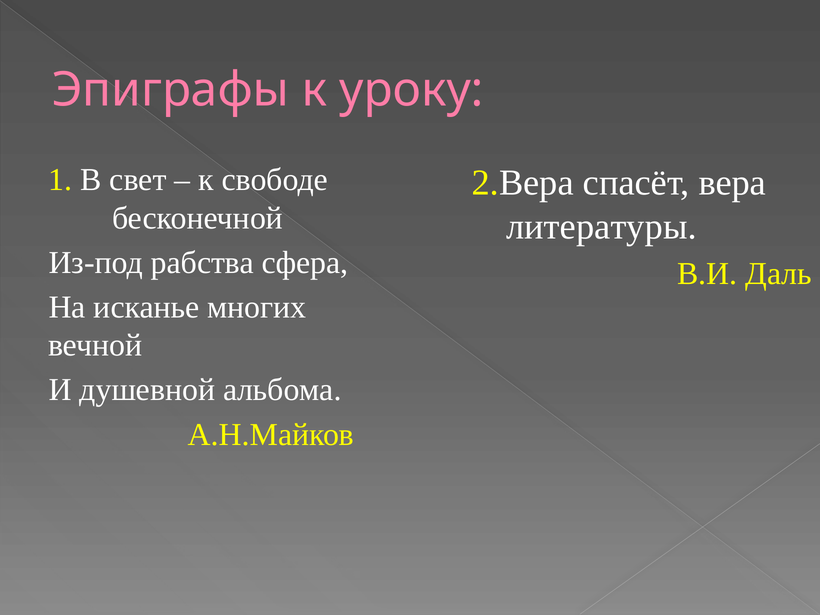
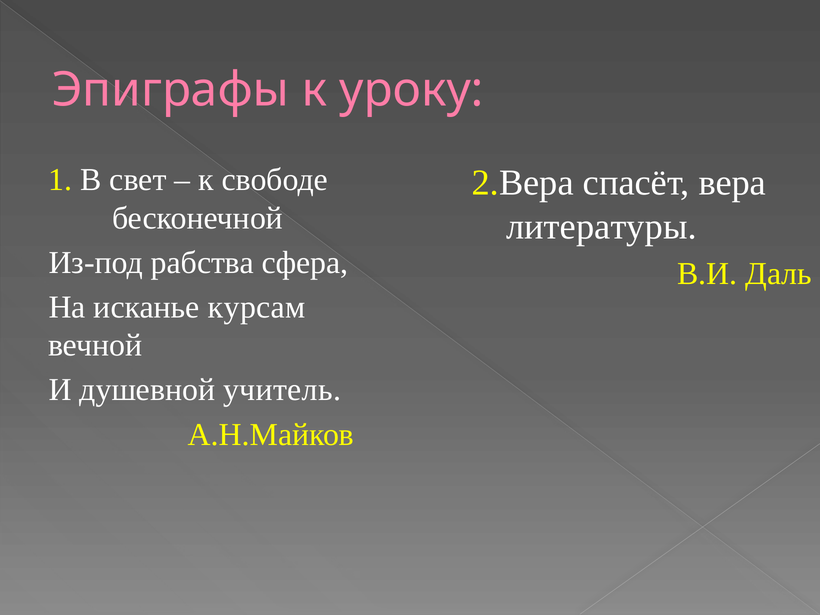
многих: многих -> курсам
альбома: альбома -> учитель
